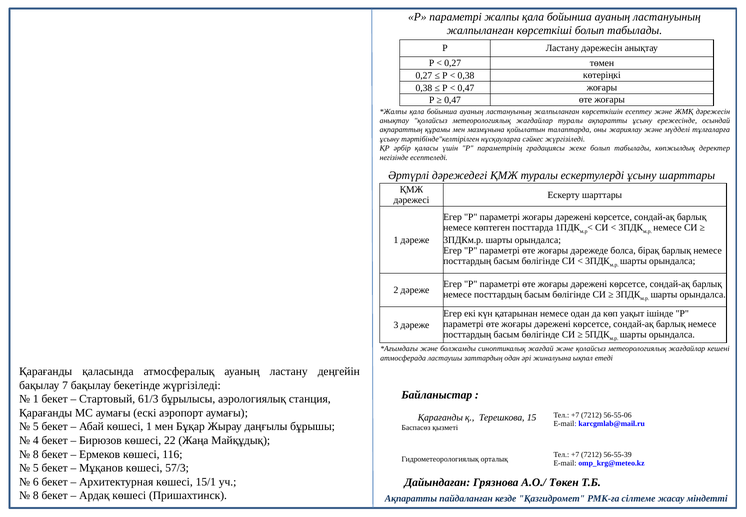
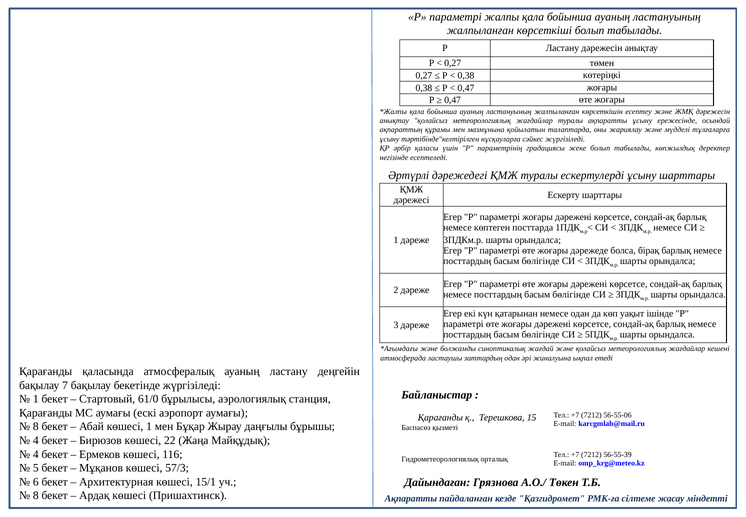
61/3: 61/3 -> 61/0
5 at (36, 426): 5 -> 8
8 at (36, 454): 8 -> 4
